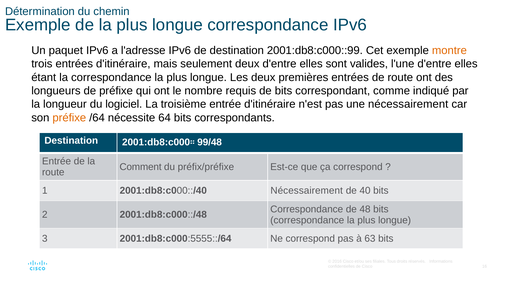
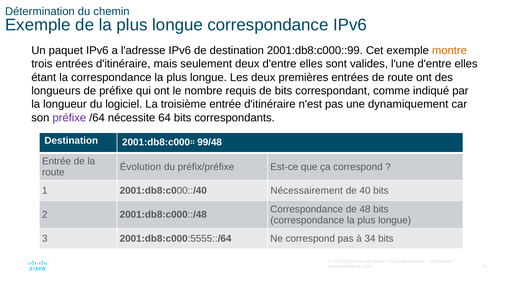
une nécessairement: nécessairement -> dynamiquement
préfixe at (69, 118) colour: orange -> purple
Comment: Comment -> Évolution
63: 63 -> 34
